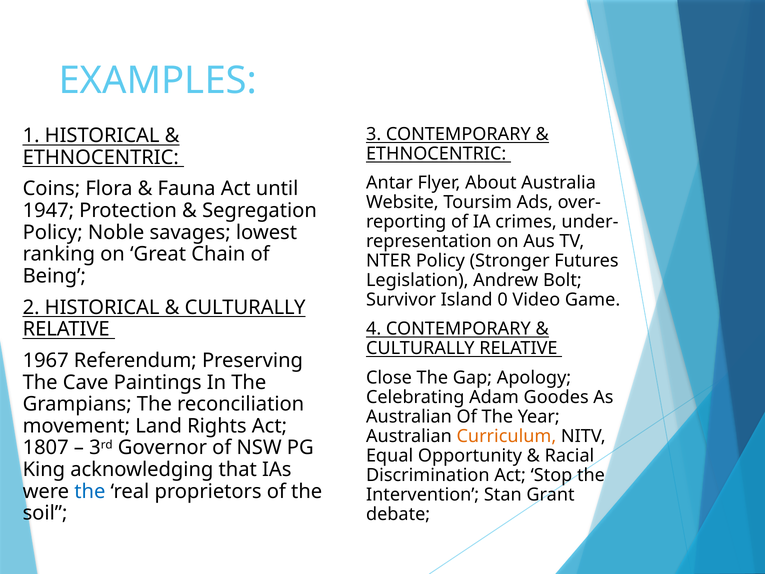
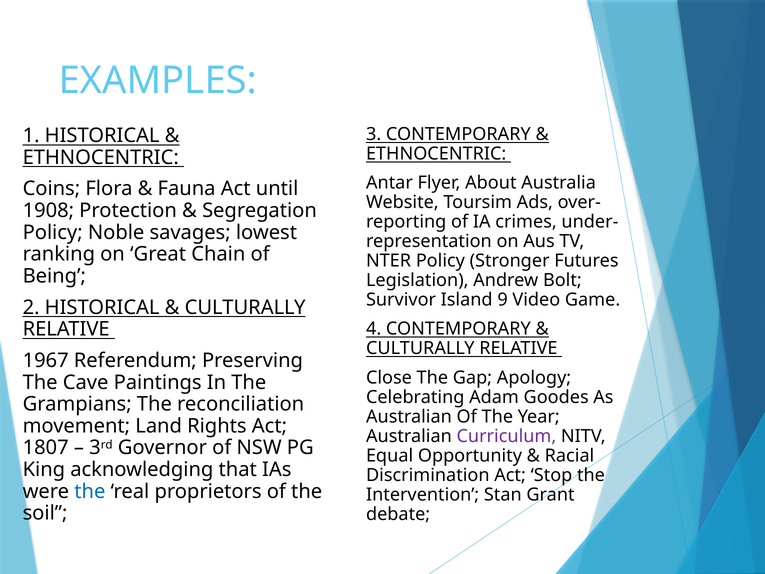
1947: 1947 -> 1908
0: 0 -> 9
Curriculum colour: orange -> purple
